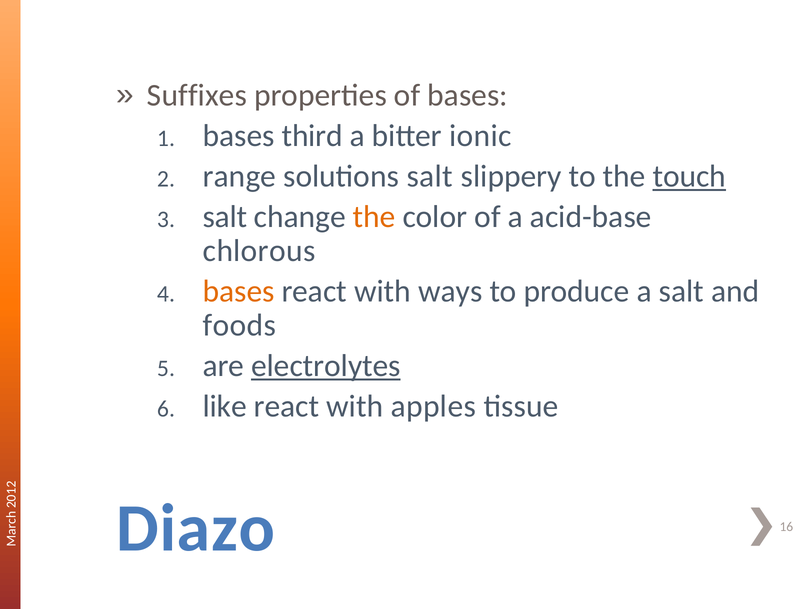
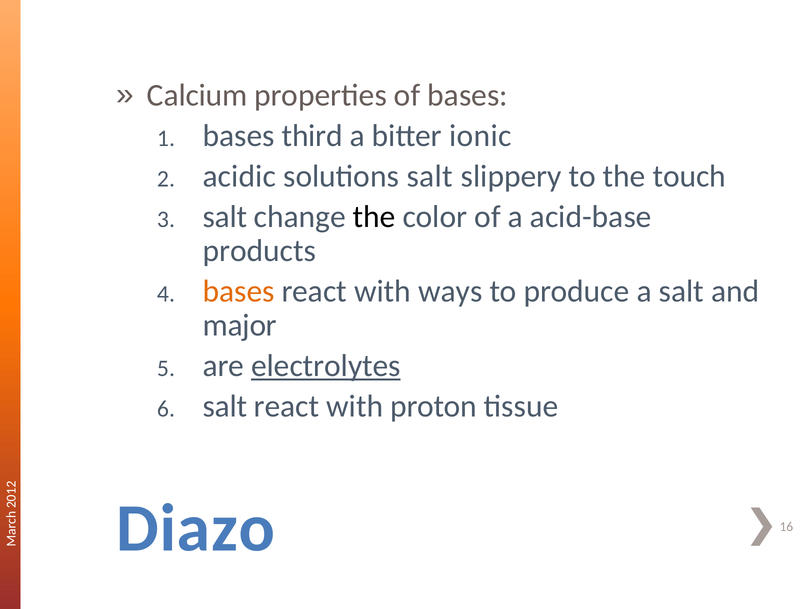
Suffixes: Suffixes -> Calcium
range: range -> acidic
touch underline: present -> none
the at (374, 217) colour: orange -> black
chlorous: chlorous -> products
foods: foods -> major
like at (225, 406): like -> salt
apples: apples -> proton
